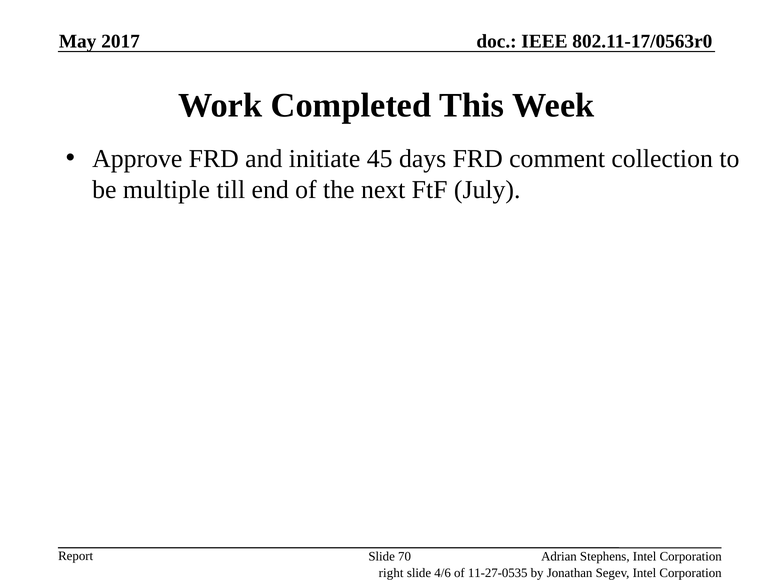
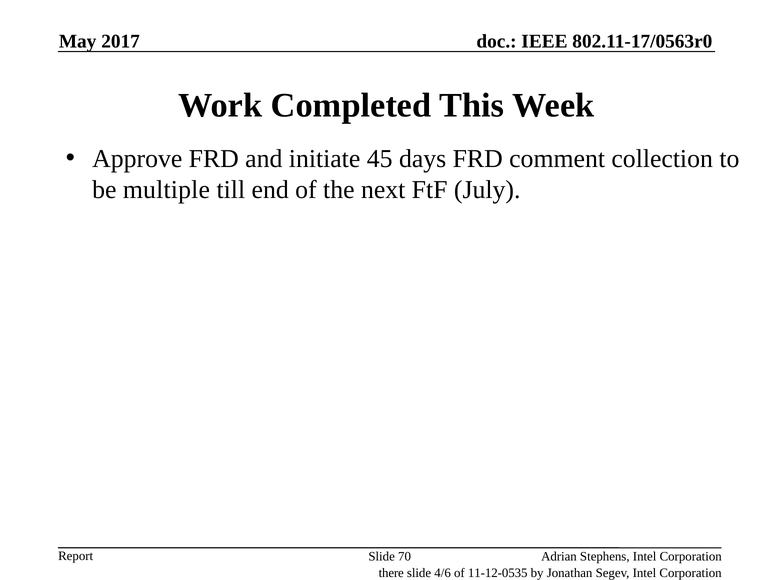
right: right -> there
11-27-0535: 11-27-0535 -> 11-12-0535
